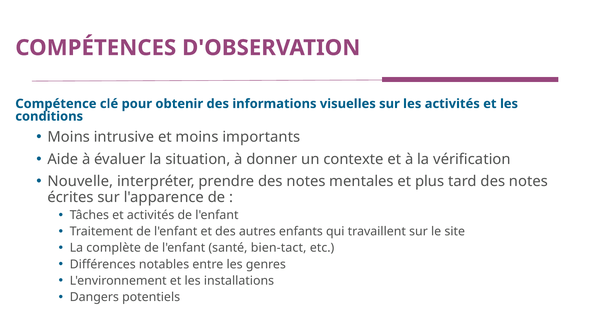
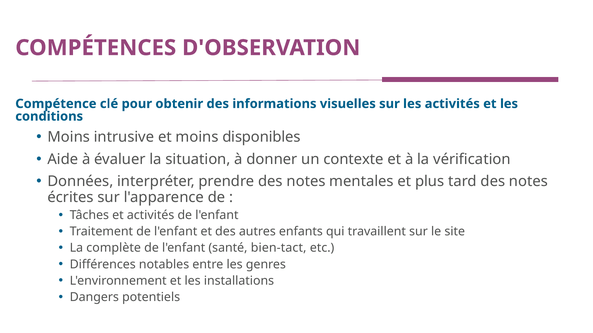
importants: importants -> disponibles
Nouvelle: Nouvelle -> Données
